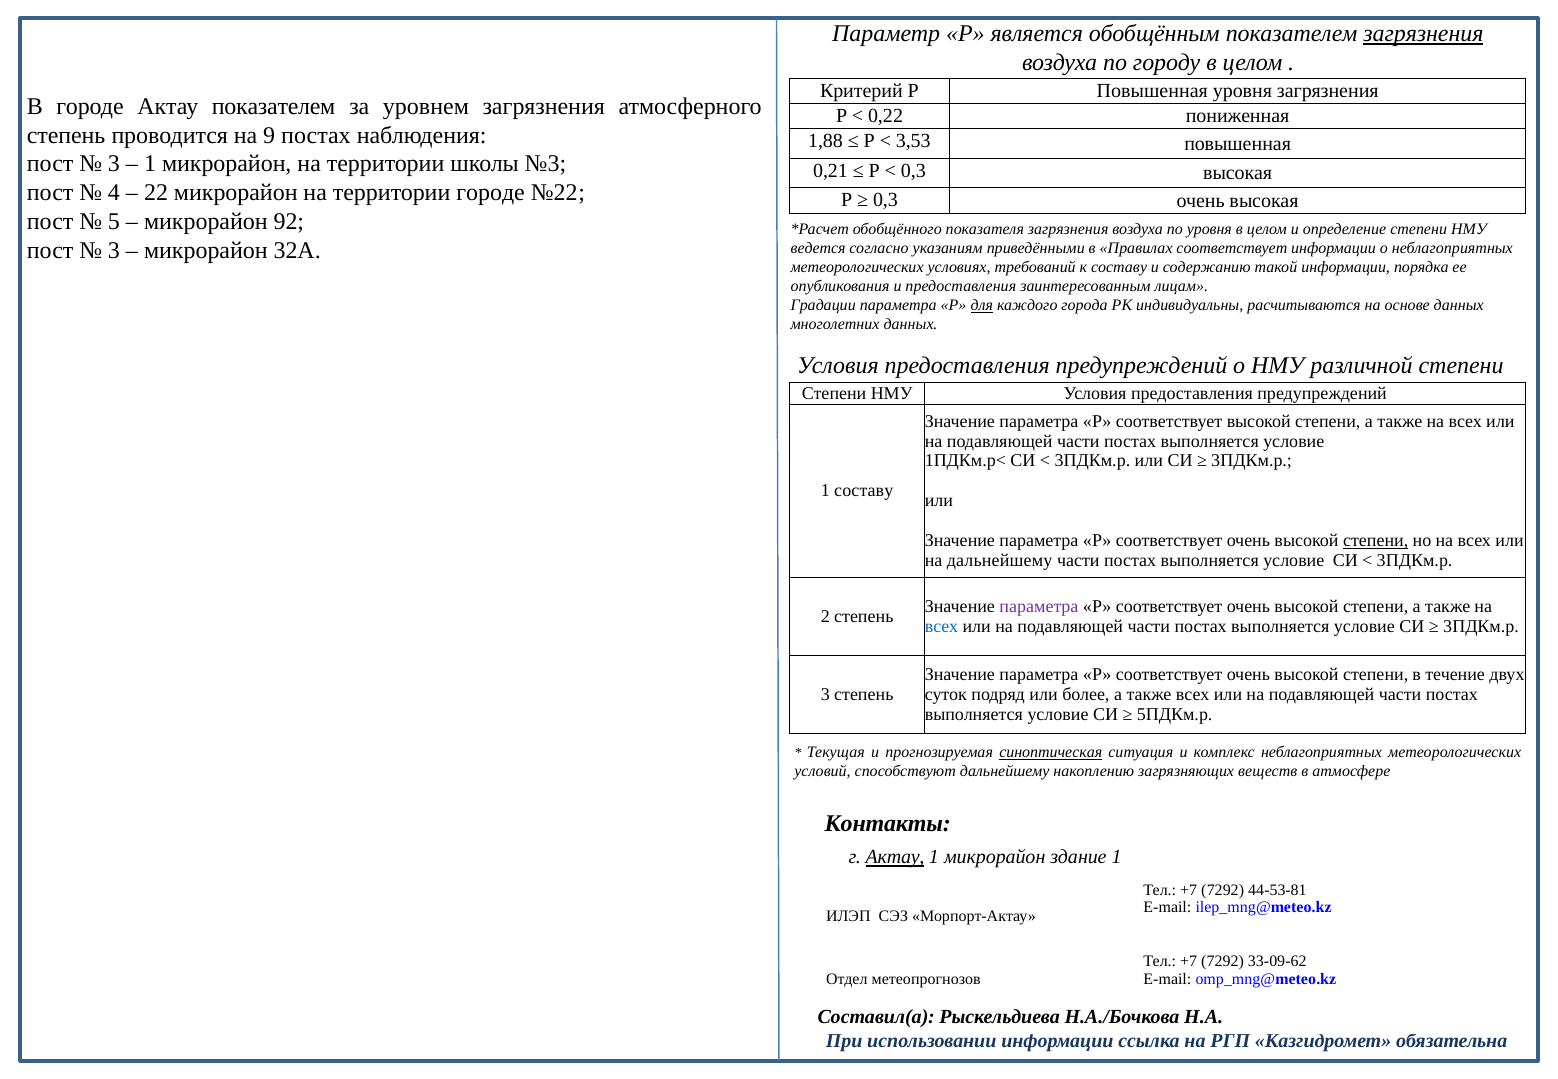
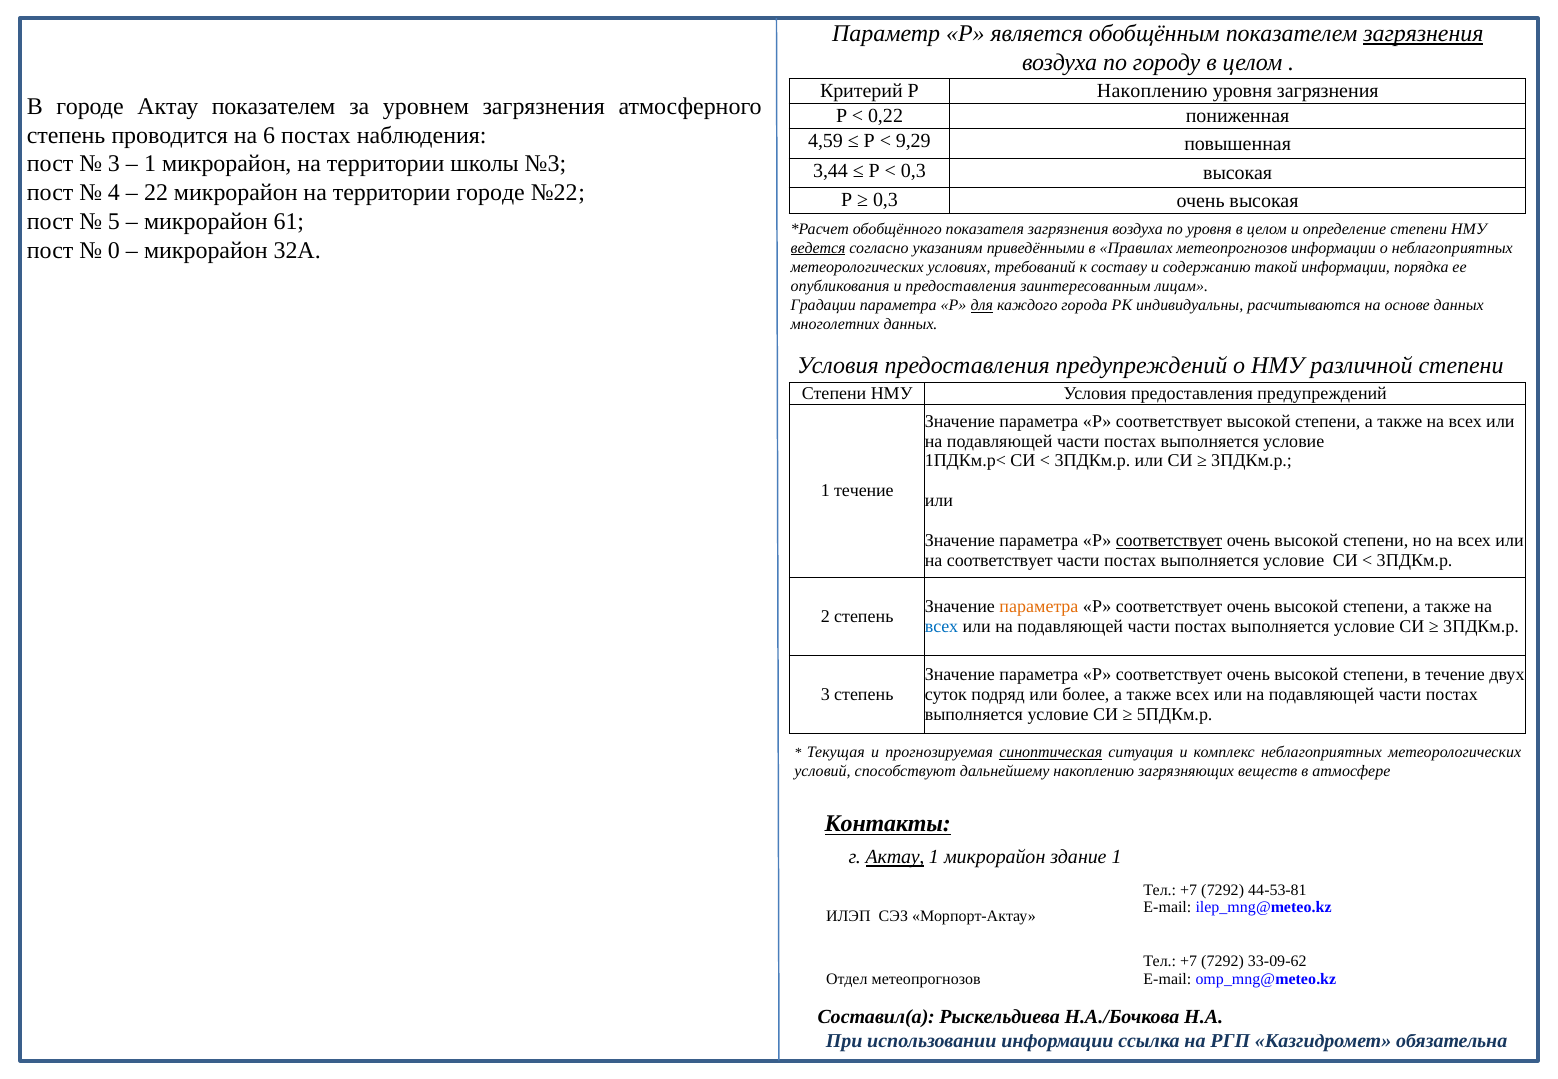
Р Повышенная: Повышенная -> Накоплению
9: 9 -> 6
1,88: 1,88 -> 4,59
3,53: 3,53 -> 9,29
0,21: 0,21 -> 3,44
92: 92 -> 61
3 at (114, 250): 3 -> 0
ведется underline: none -> present
Правилах соответствует: соответствует -> метеопрогнозов
1 составу: составу -> течение
соответствует at (1169, 541) underline: none -> present
степени at (1376, 541) underline: present -> none
на дальнейшему: дальнейшему -> соответствует
параметра at (1039, 606) colour: purple -> orange
Контакты underline: none -> present
